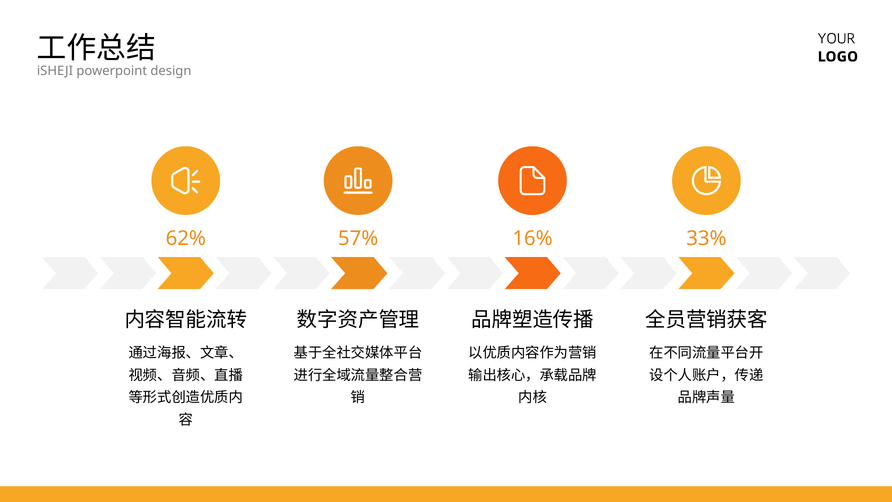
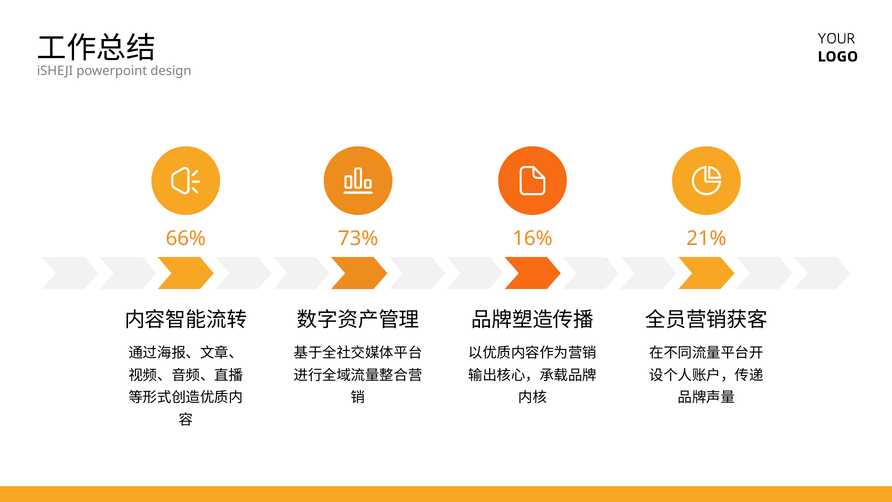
62%: 62% -> 66%
57%: 57% -> 73%
33%: 33% -> 21%
